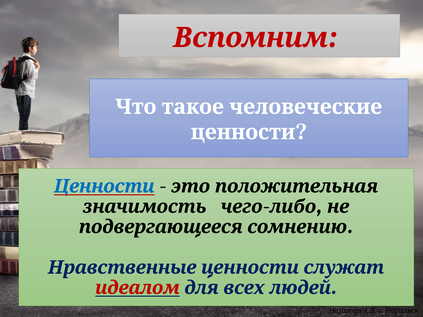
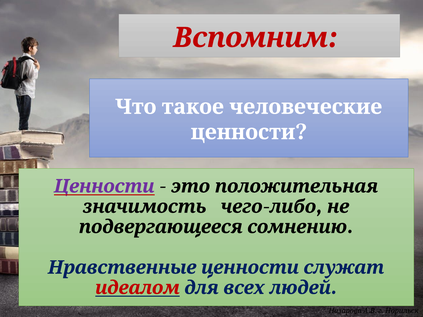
Ценности at (104, 186) colour: blue -> purple
